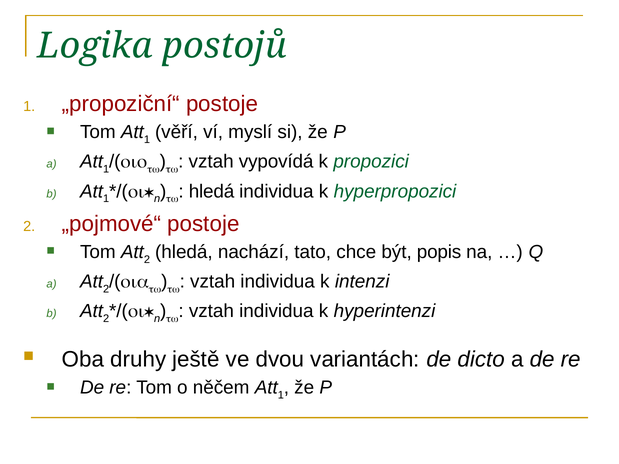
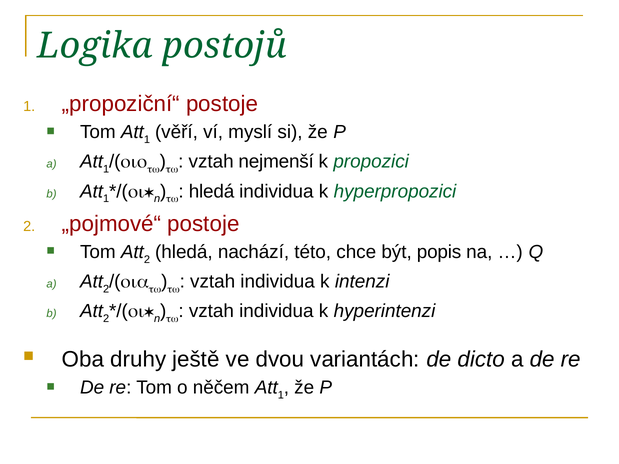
vypovídá: vypovídá -> nejmenší
tato: tato -> této
